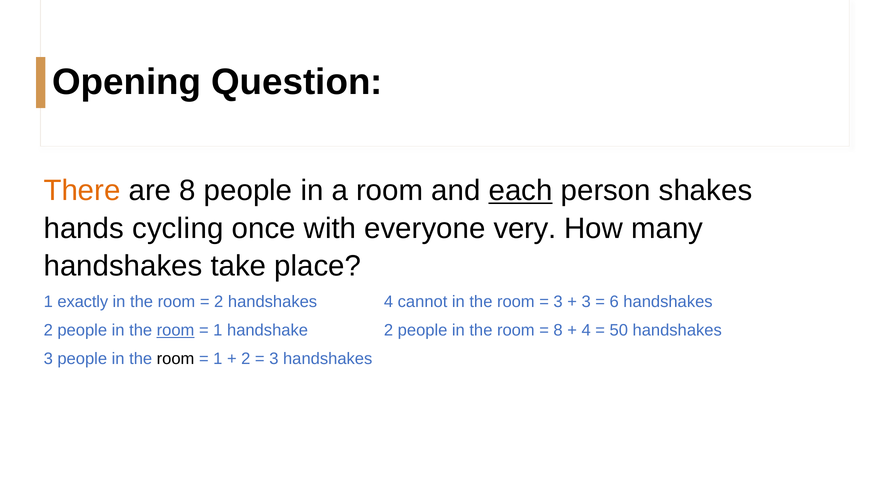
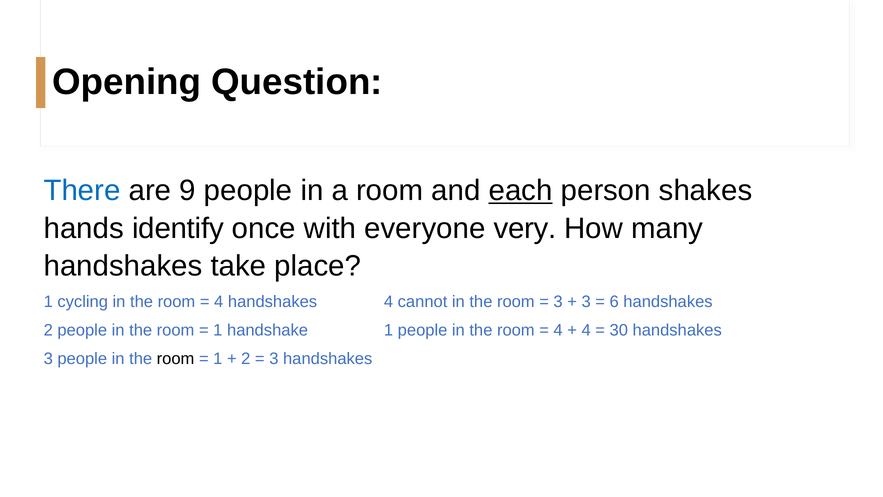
There colour: orange -> blue
are 8: 8 -> 9
cycling: cycling -> identify
exactly: exactly -> cycling
2 at (219, 301): 2 -> 4
room at (176, 330) underline: present -> none
handshake 2: 2 -> 1
8 at (558, 330): 8 -> 4
50: 50 -> 30
